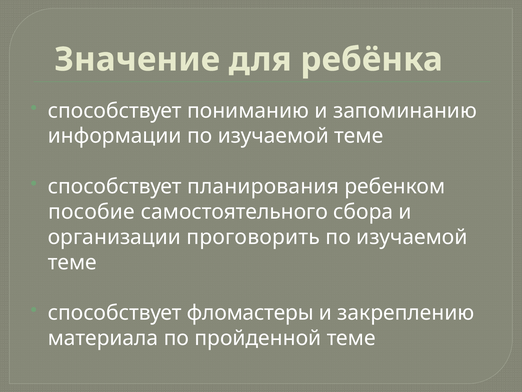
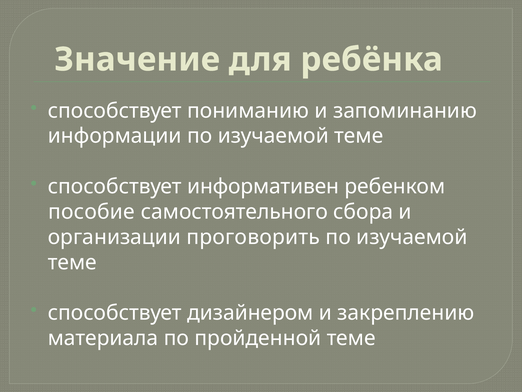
планирования: планирования -> информативен
фломастеры: фломастеры -> дизайнером
